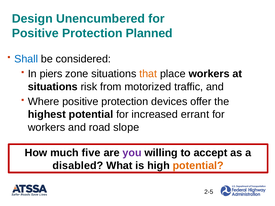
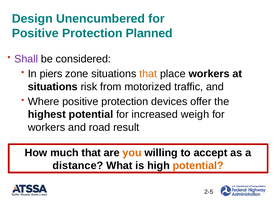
Shall colour: blue -> purple
errant: errant -> weigh
slope: slope -> result
much five: five -> that
you colour: purple -> orange
disabled: disabled -> distance
